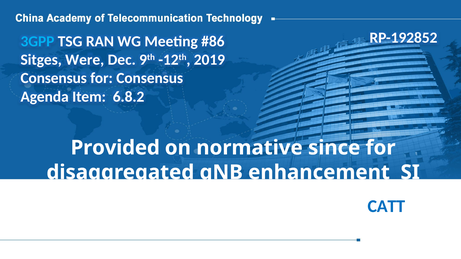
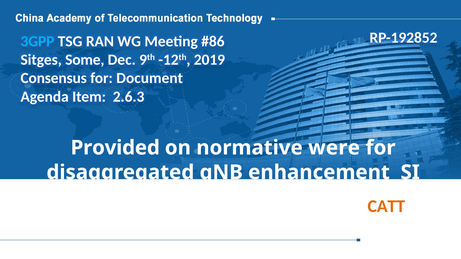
Were: Were -> Some
for Consensus: Consensus -> Document
6.8.2: 6.8.2 -> 2.6.3
since: since -> were
CATT colour: blue -> orange
